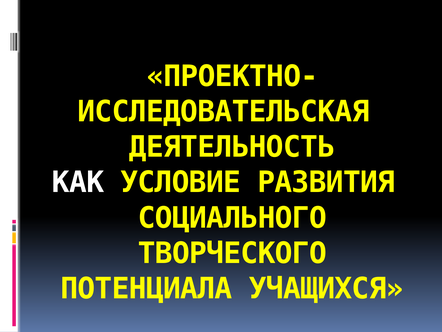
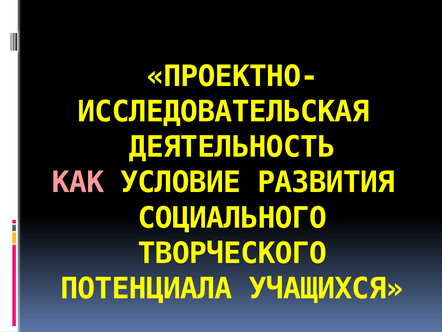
КАК colour: white -> pink
